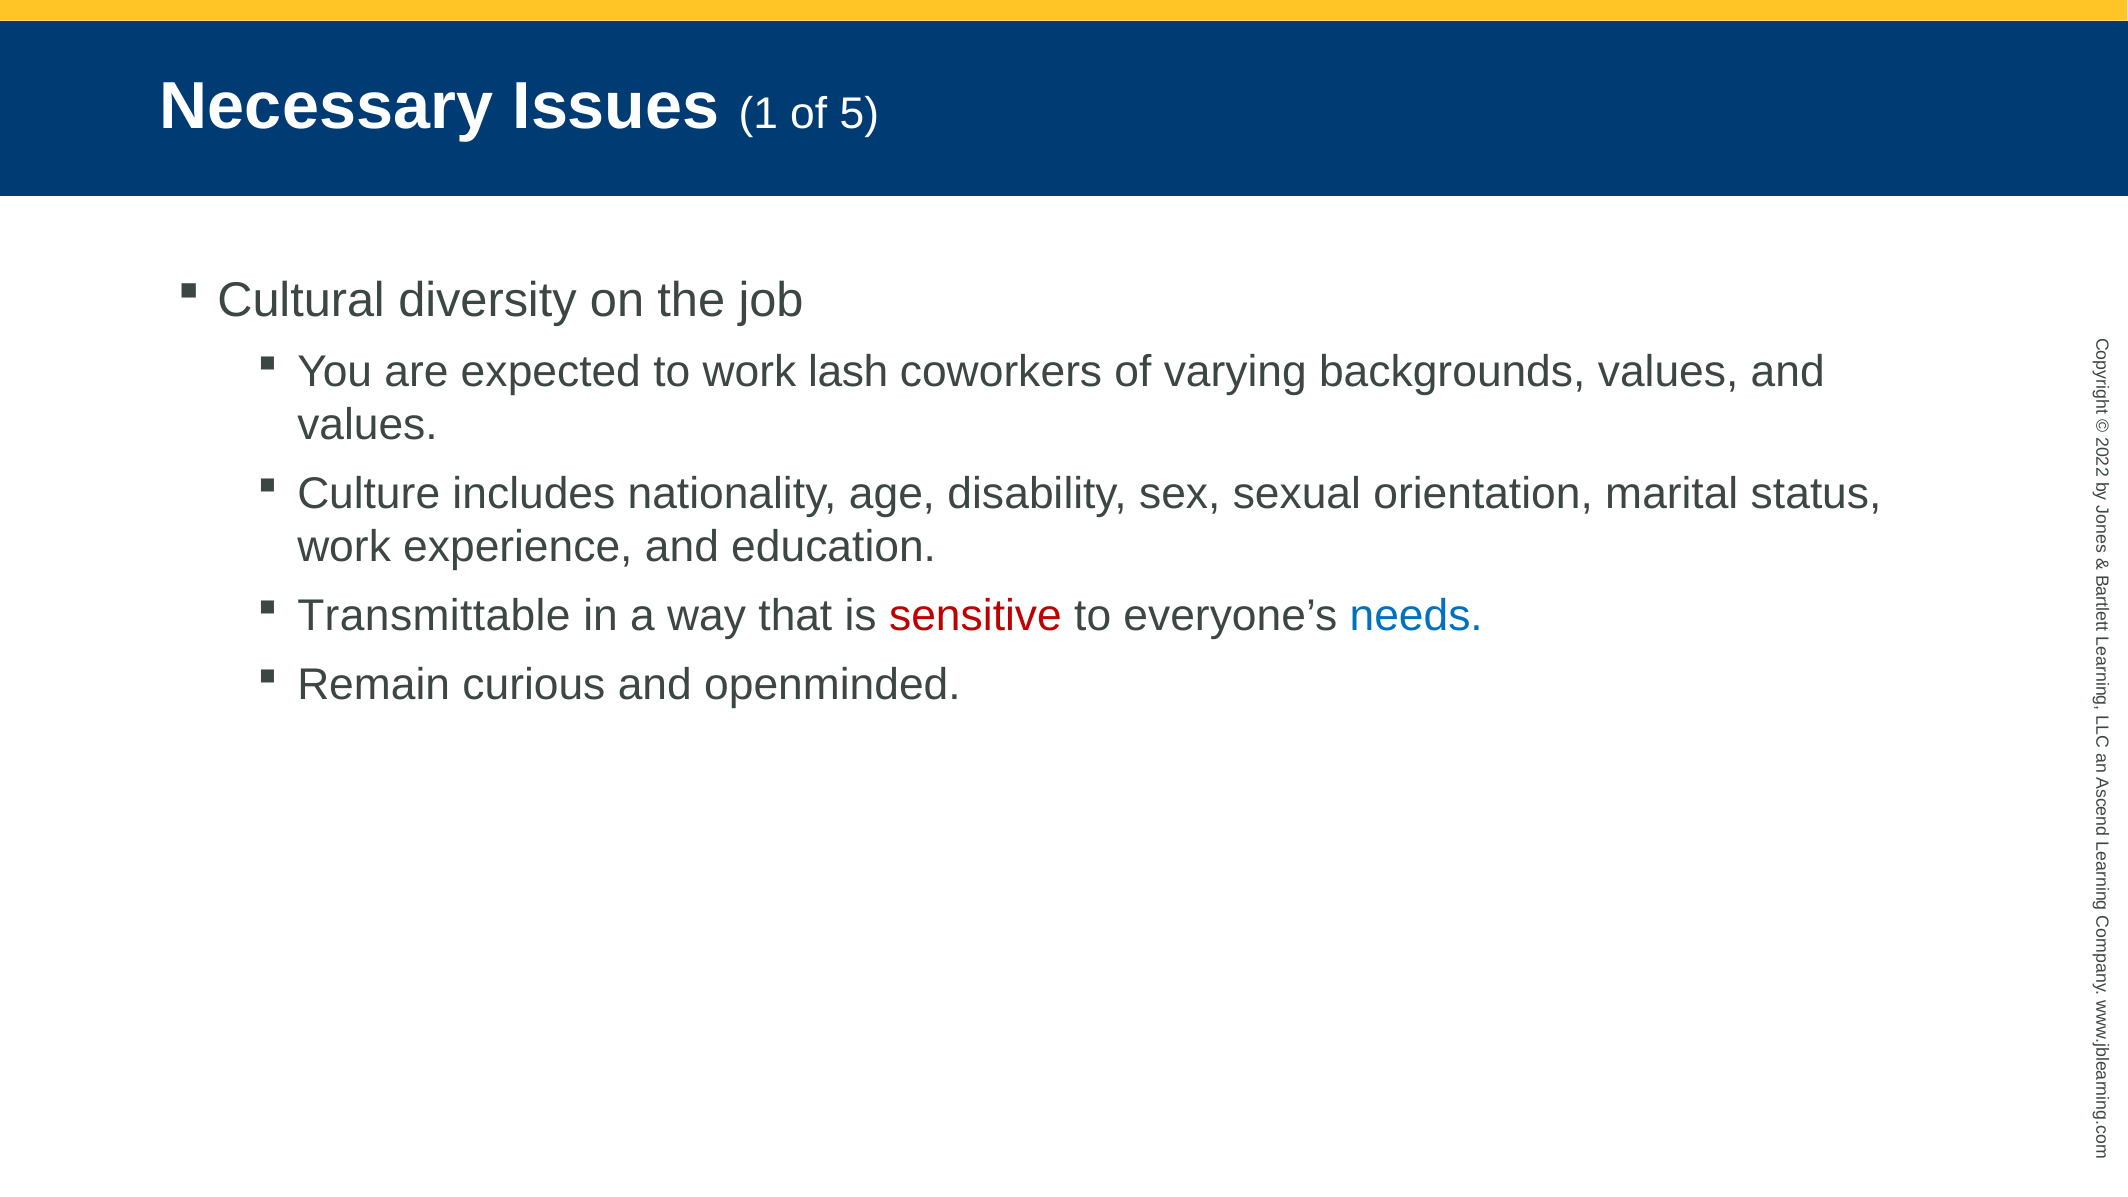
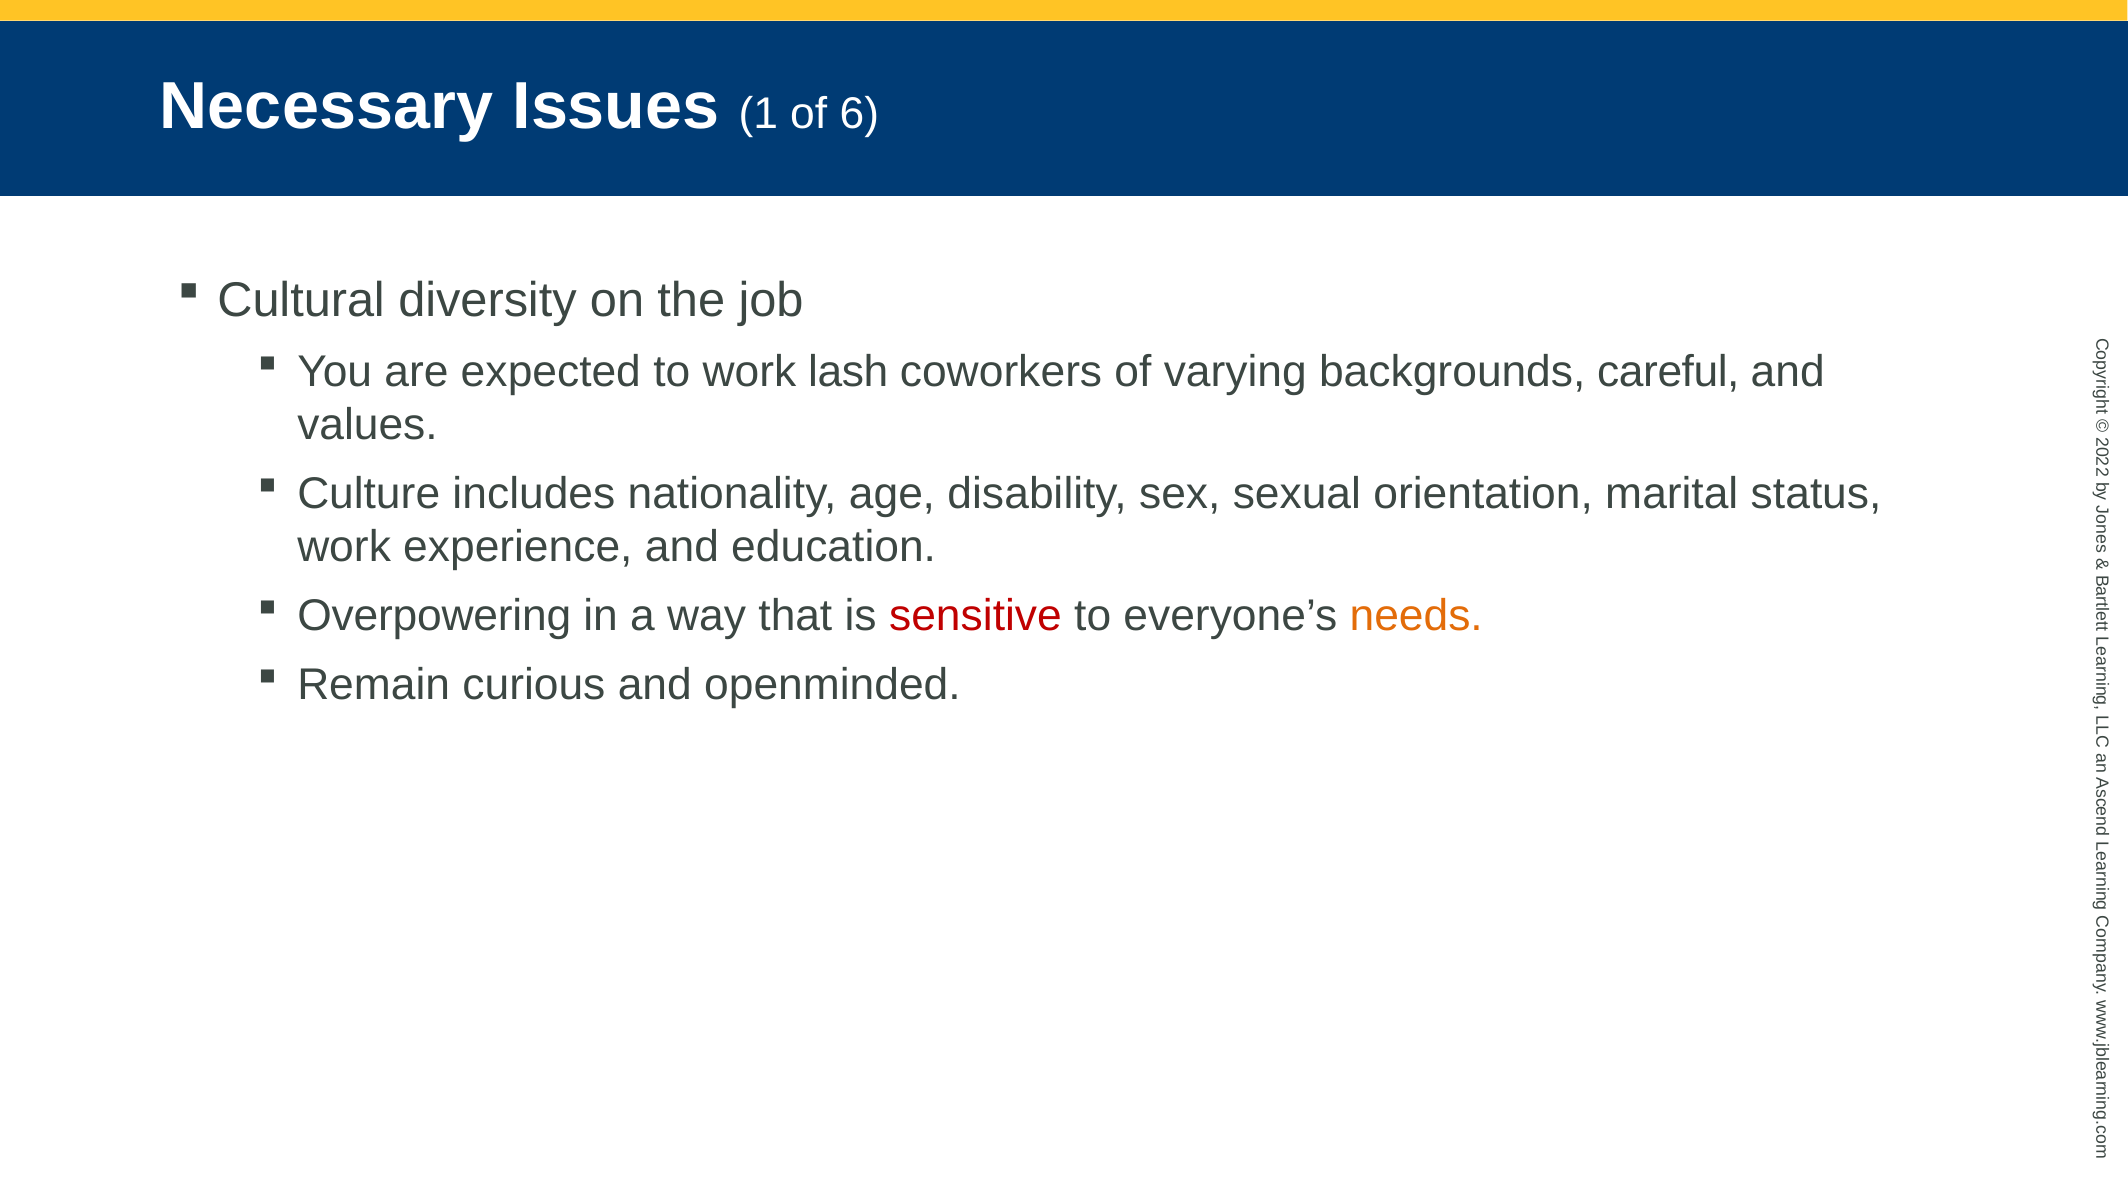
5: 5 -> 6
backgrounds values: values -> careful
Transmittable: Transmittable -> Overpowering
needs colour: blue -> orange
